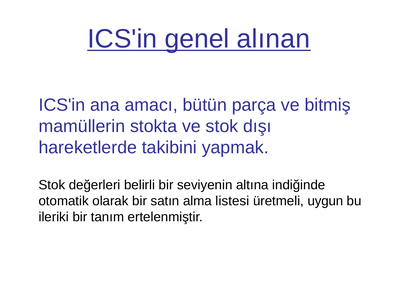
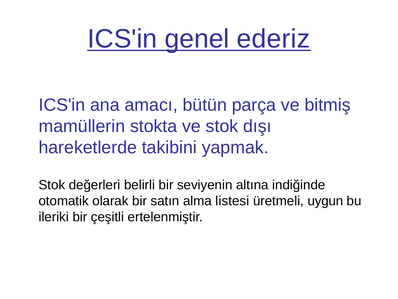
alınan: alınan -> ederiz
tanım: tanım -> çeşitli
